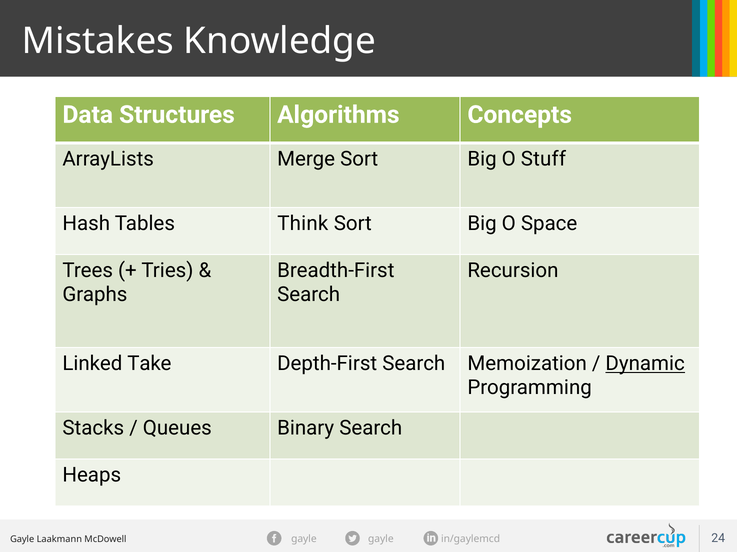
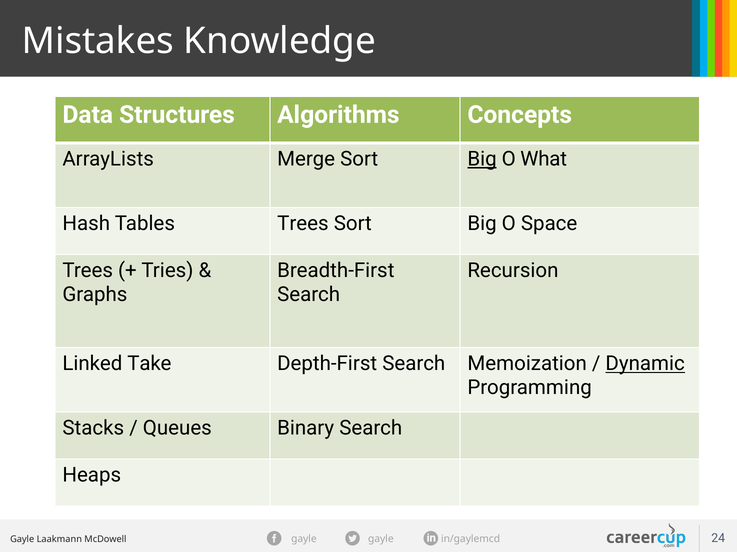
Big at (482, 159) underline: none -> present
Stuff: Stuff -> What
Tables Think: Think -> Trees
